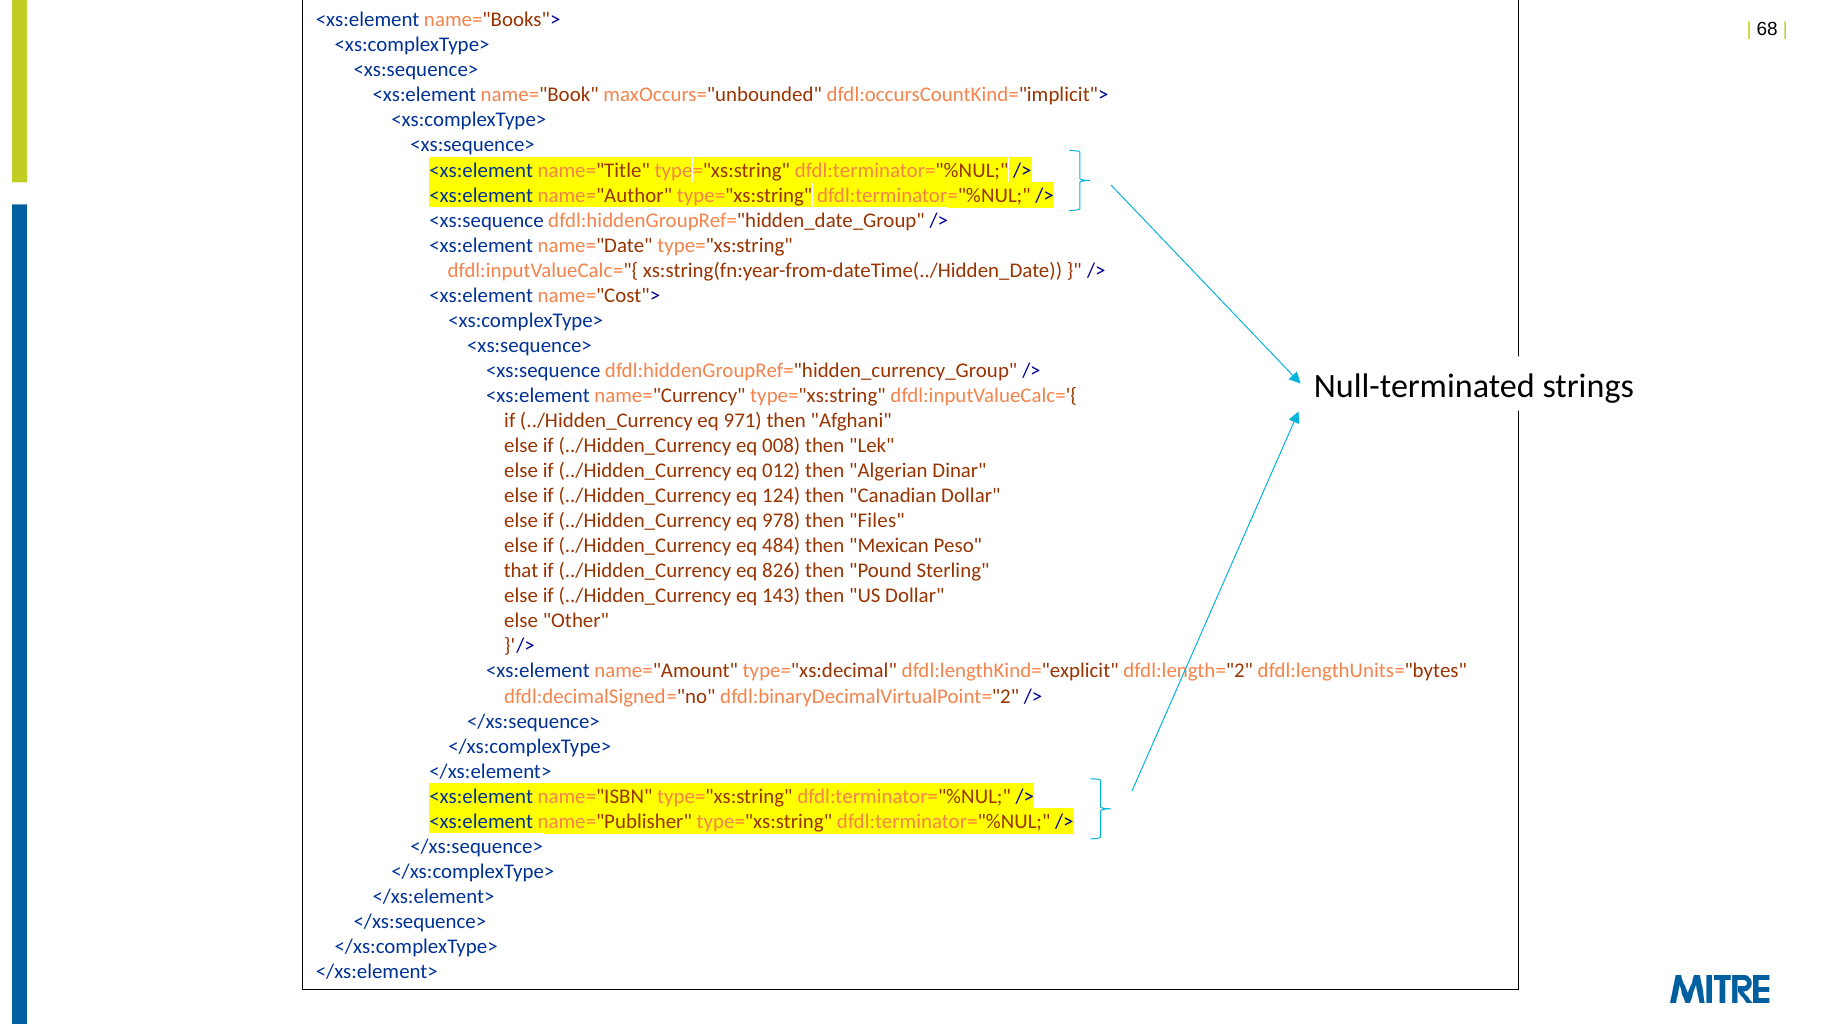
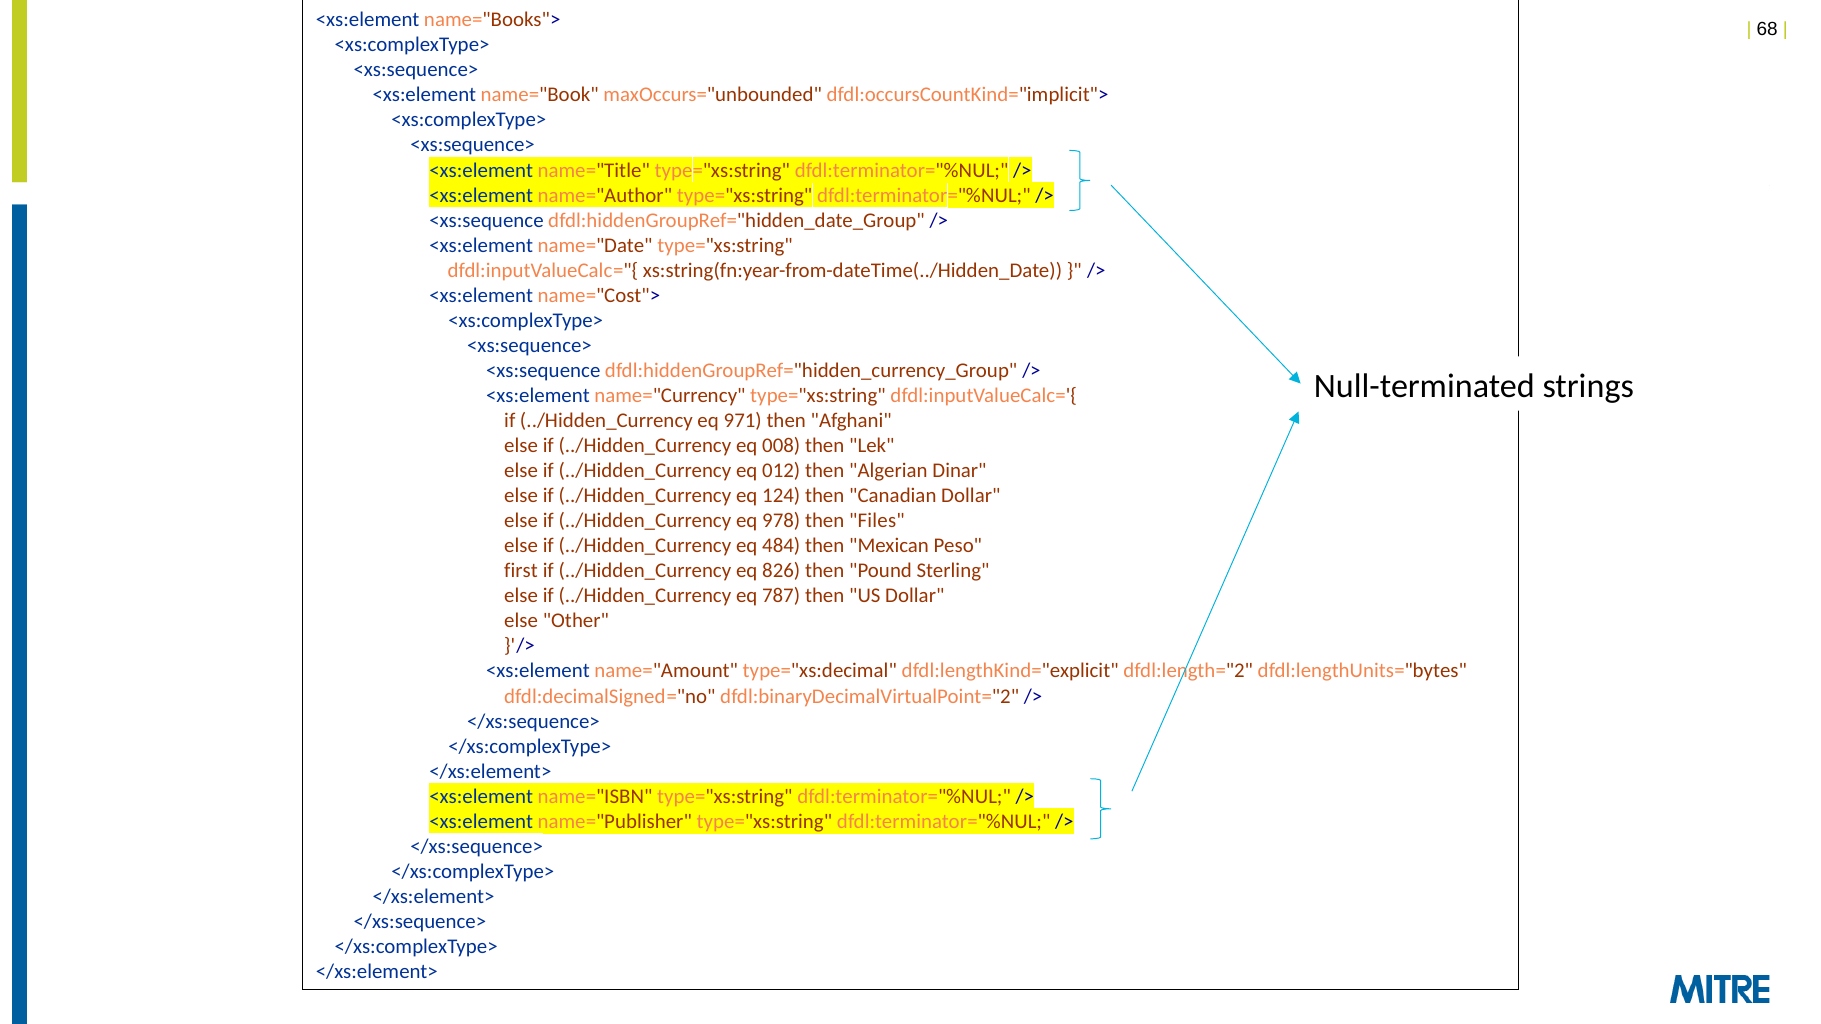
that: that -> first
143: 143 -> 787
